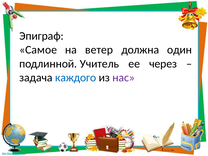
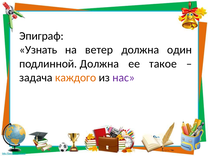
Самое: Самое -> Узнать
подлинной Учитель: Учитель -> Должна
через: через -> такое
каждого colour: blue -> orange
